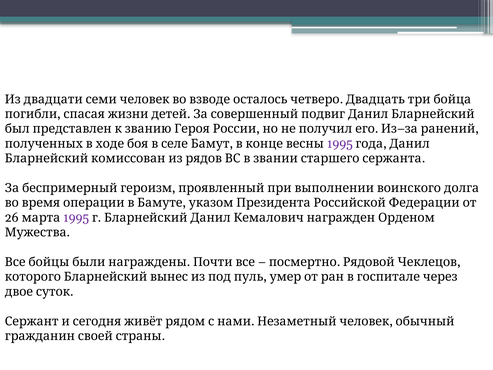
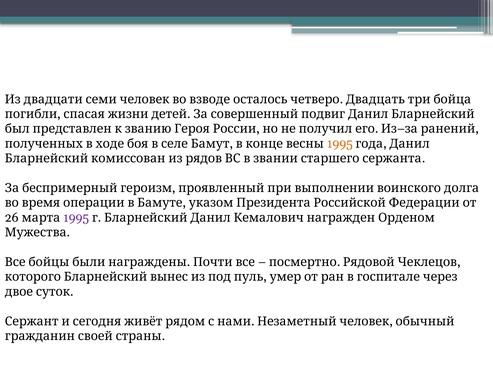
1995 at (340, 144) colour: purple -> orange
